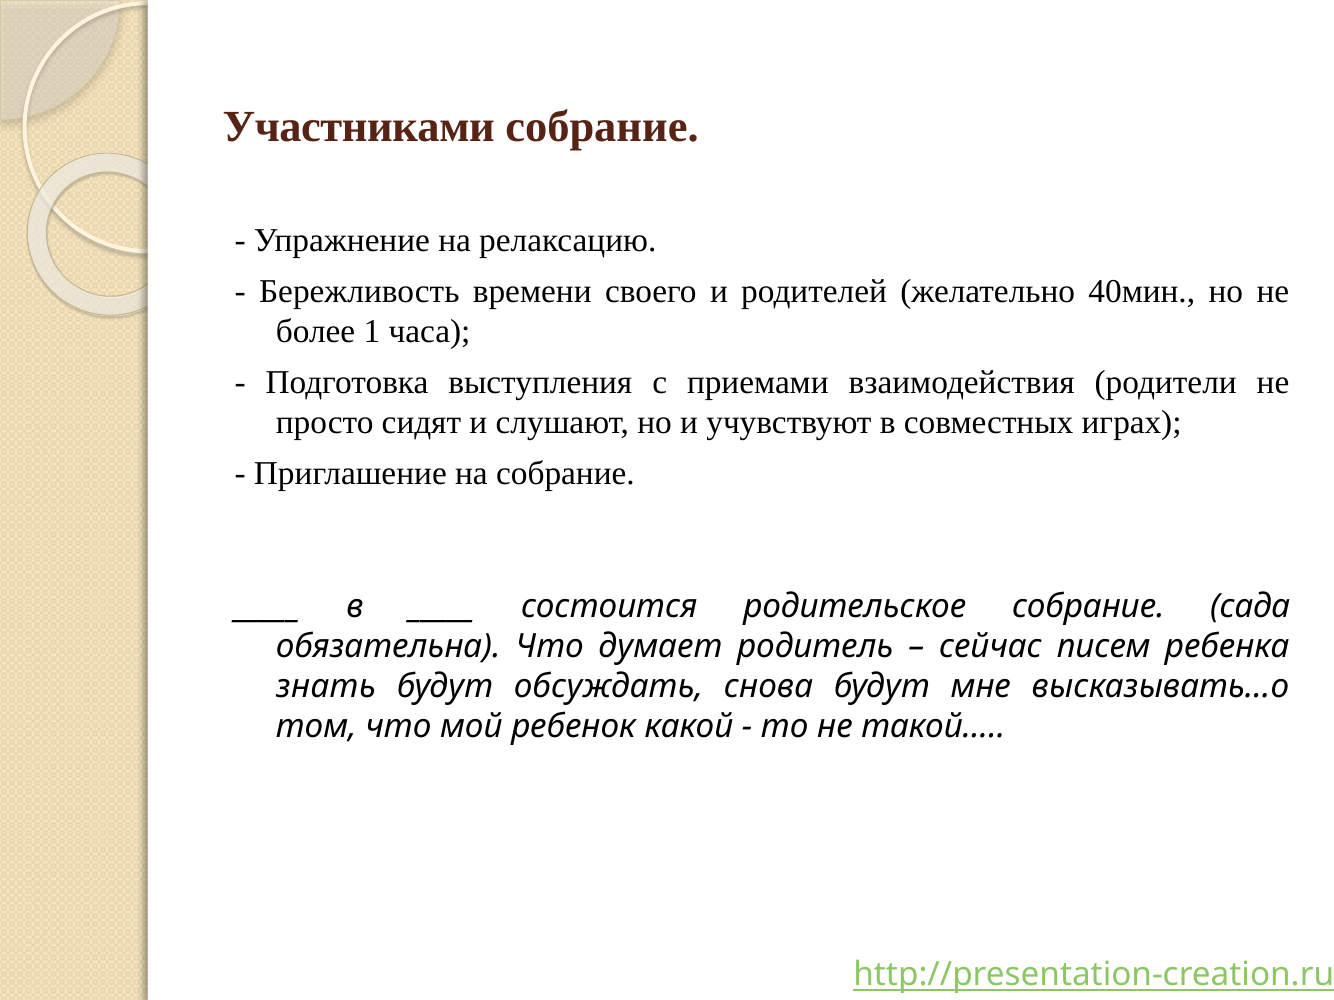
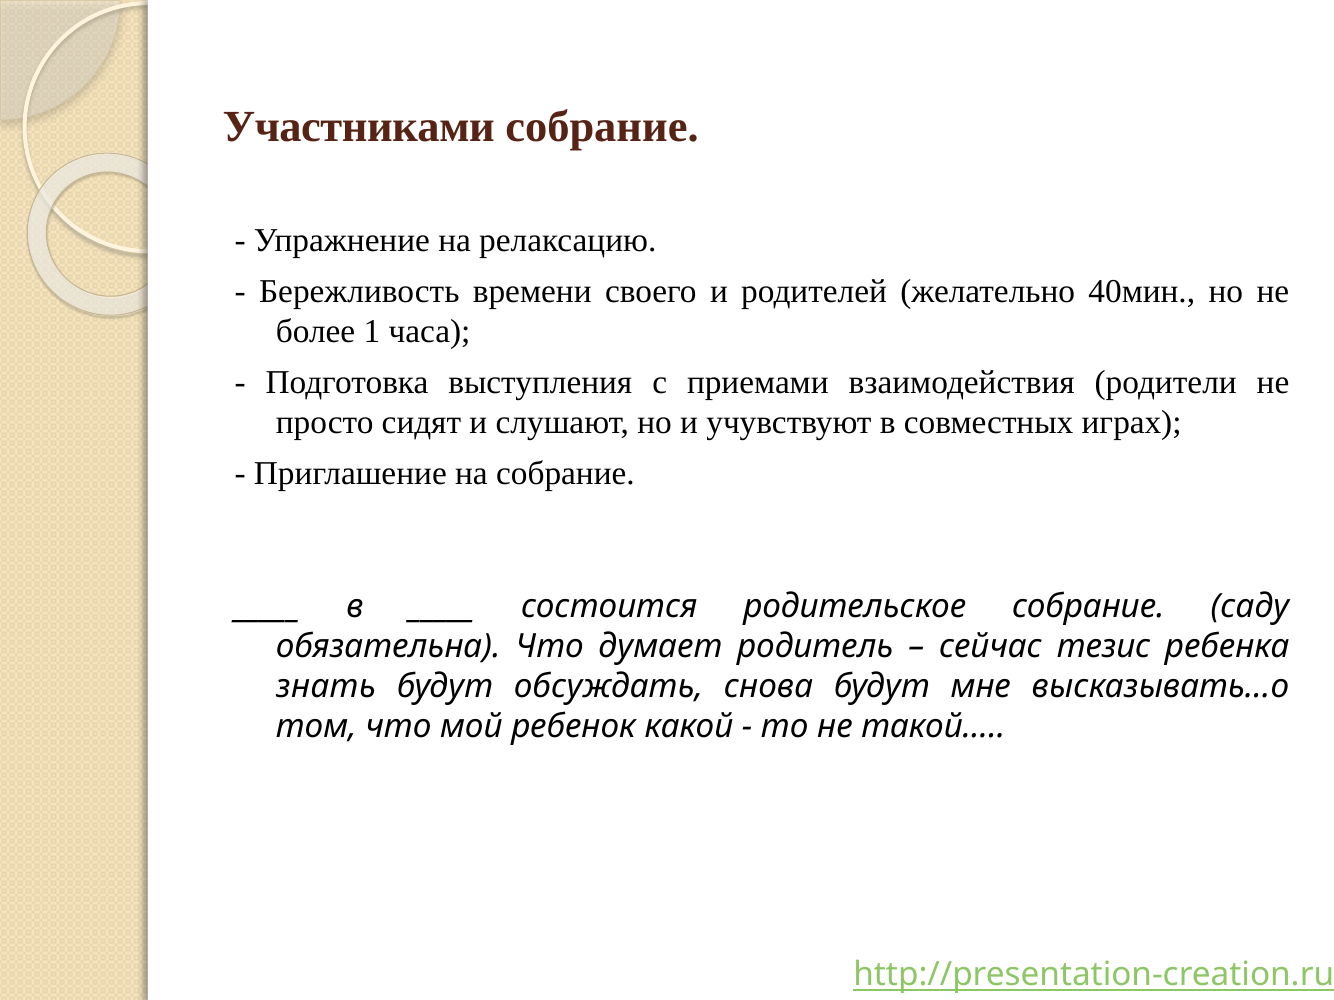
сада: сада -> саду
писем: писем -> тезис
